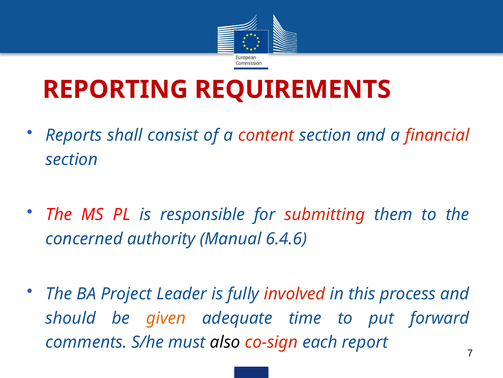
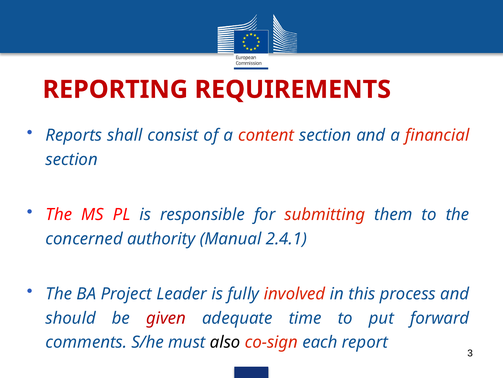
6.4.6: 6.4.6 -> 2.4.1
given colour: orange -> red
7: 7 -> 3
